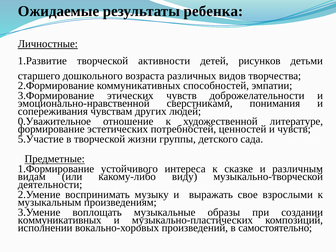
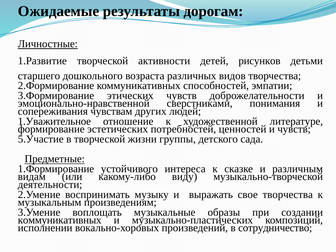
ребенка: ребенка -> дорогам
0.Уважительное: 0.Уважительное -> 1.Уважительное
свое взрослыми: взрослыми -> творчества
самостоятельно: самостоятельно -> сотрудничество
